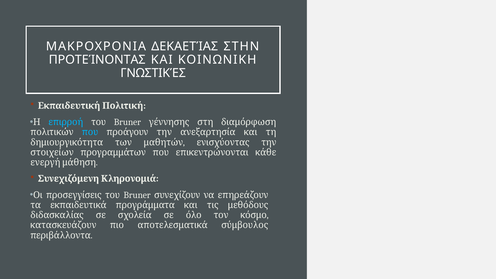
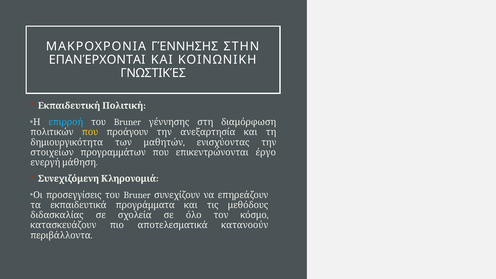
ΜΑΚΡΟΧΡΟΝΙΑ ΔΕΚΑΕΤΊΑΣ: ΔΕΚΑΕΤΊΑΣ -> ΓΈΝΝΗΣΗΣ
ΠΡΟΤΕΊΝΟΝΤΑΣ: ΠΡΟΤΕΊΝΟΝΤΑΣ -> ΕΠΑΝΈΡΧΟΝΤΑΙ
που at (90, 132) colour: light blue -> yellow
κάθε: κάθε -> έργο
σύμβουλος: σύμβουλος -> κατανοούν
